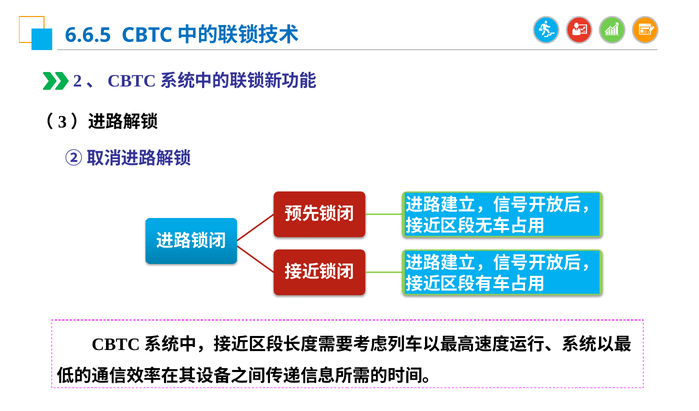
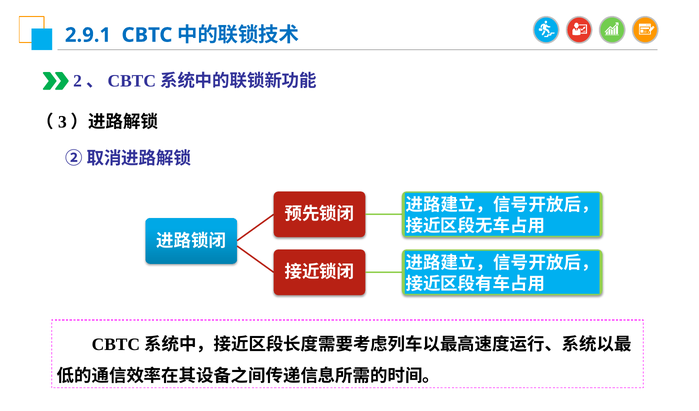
6.6.5: 6.6.5 -> 2.9.1
